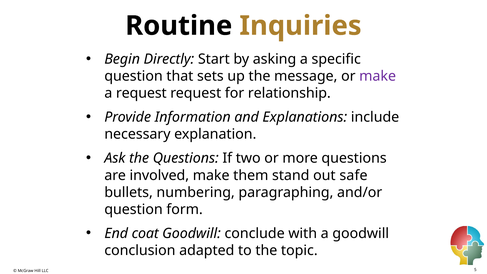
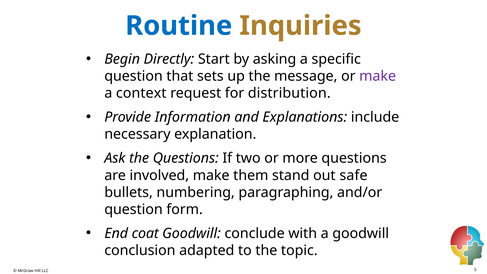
Routine colour: black -> blue
a request: request -> context
relationship: relationship -> distribution
